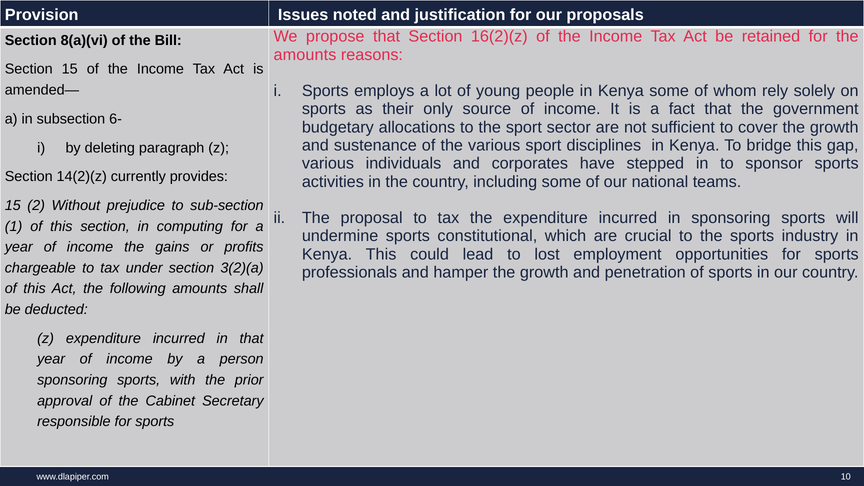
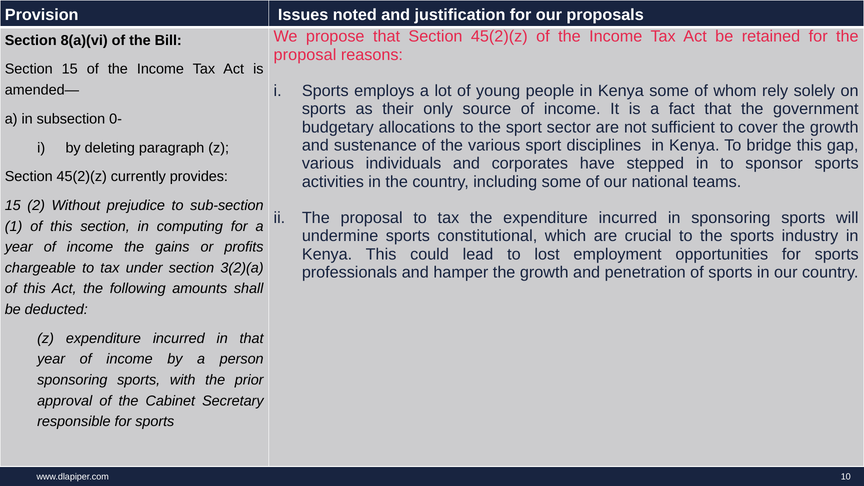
that Section 16(2)(z: 16(2)(z -> 45(2)(z
amounts at (305, 55): amounts -> proposal
6-: 6- -> 0-
14(2)(z at (82, 177): 14(2)(z -> 45(2)(z
